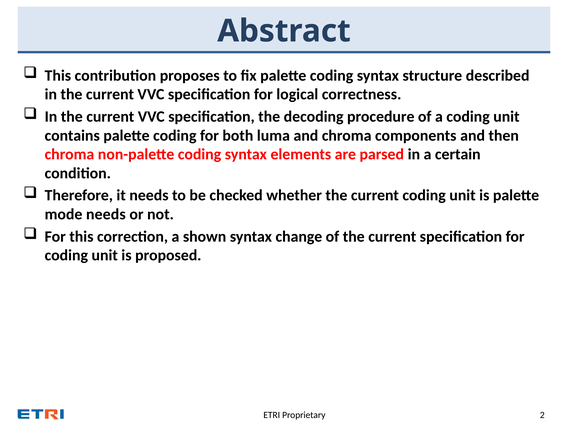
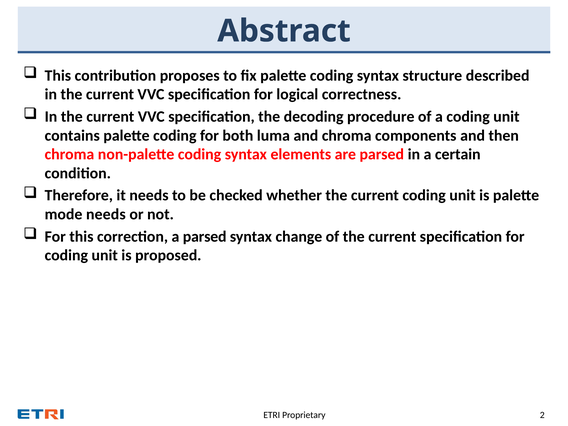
a shown: shown -> parsed
